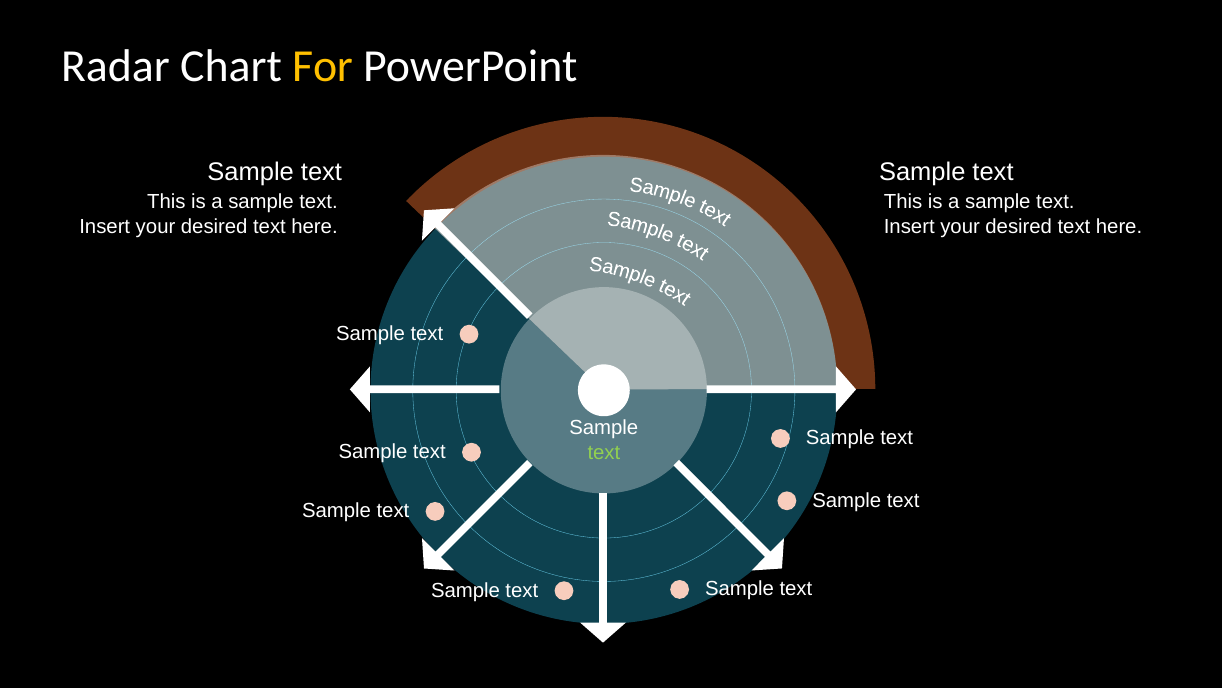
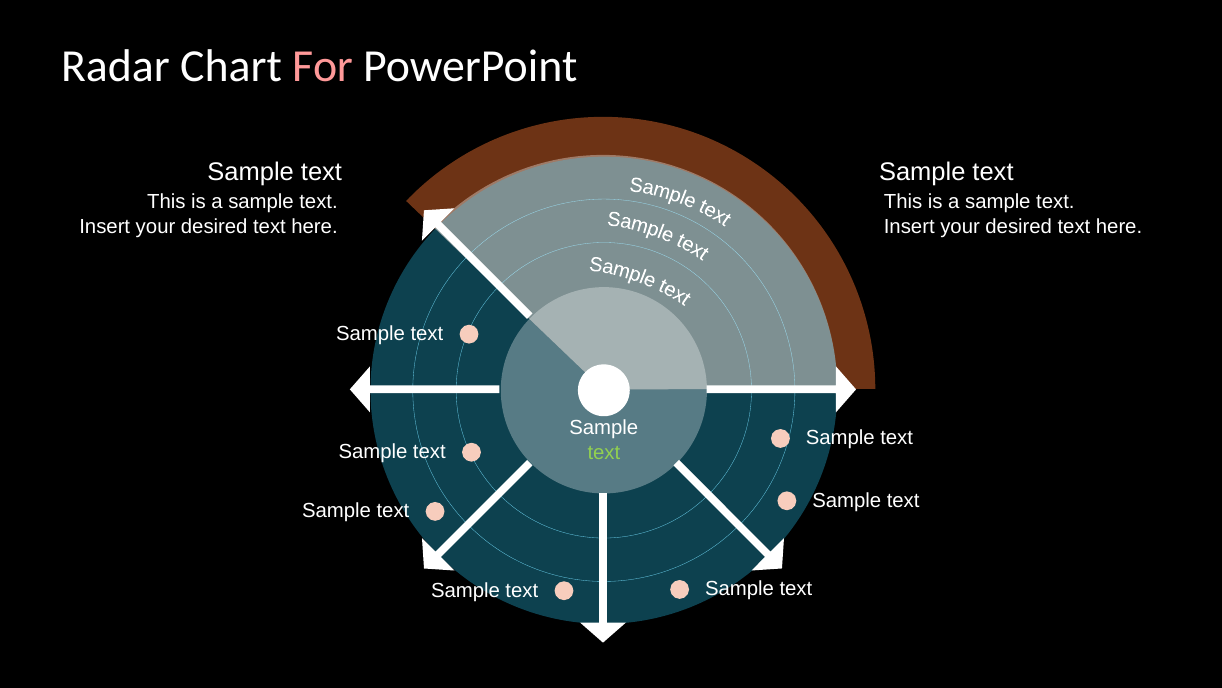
For colour: yellow -> pink
